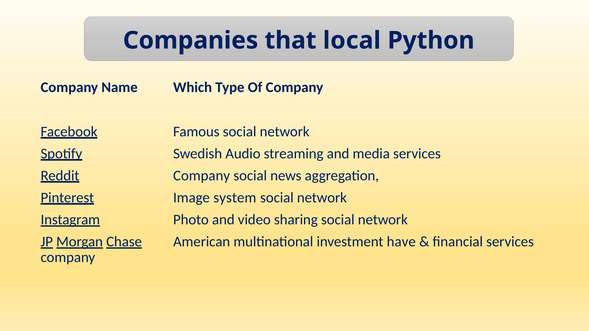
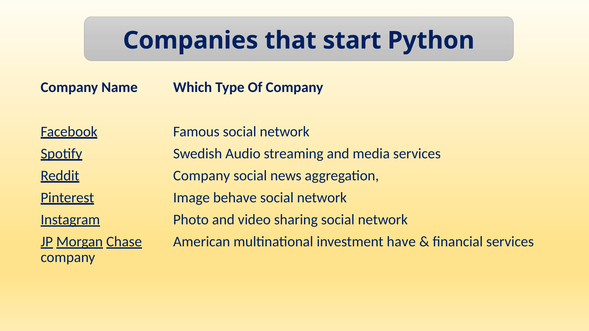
local: local -> start
system: system -> behave
